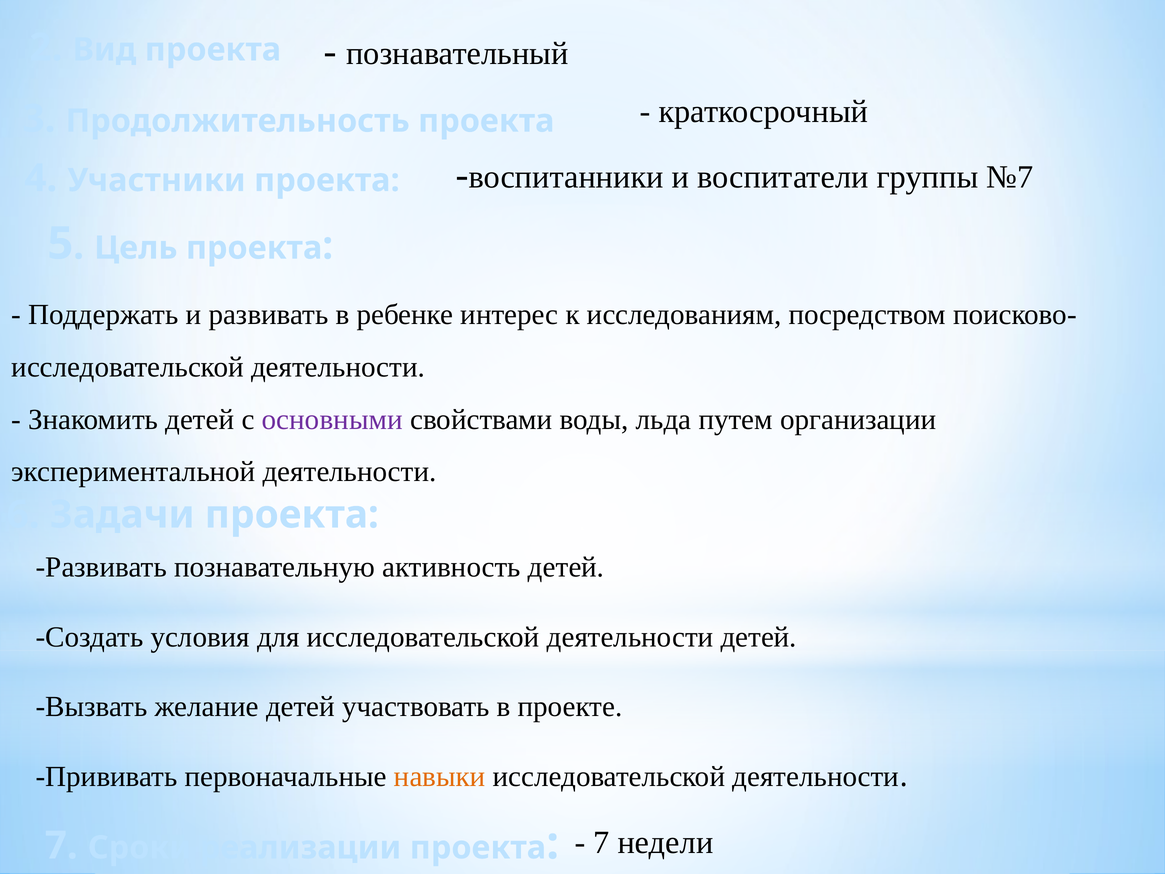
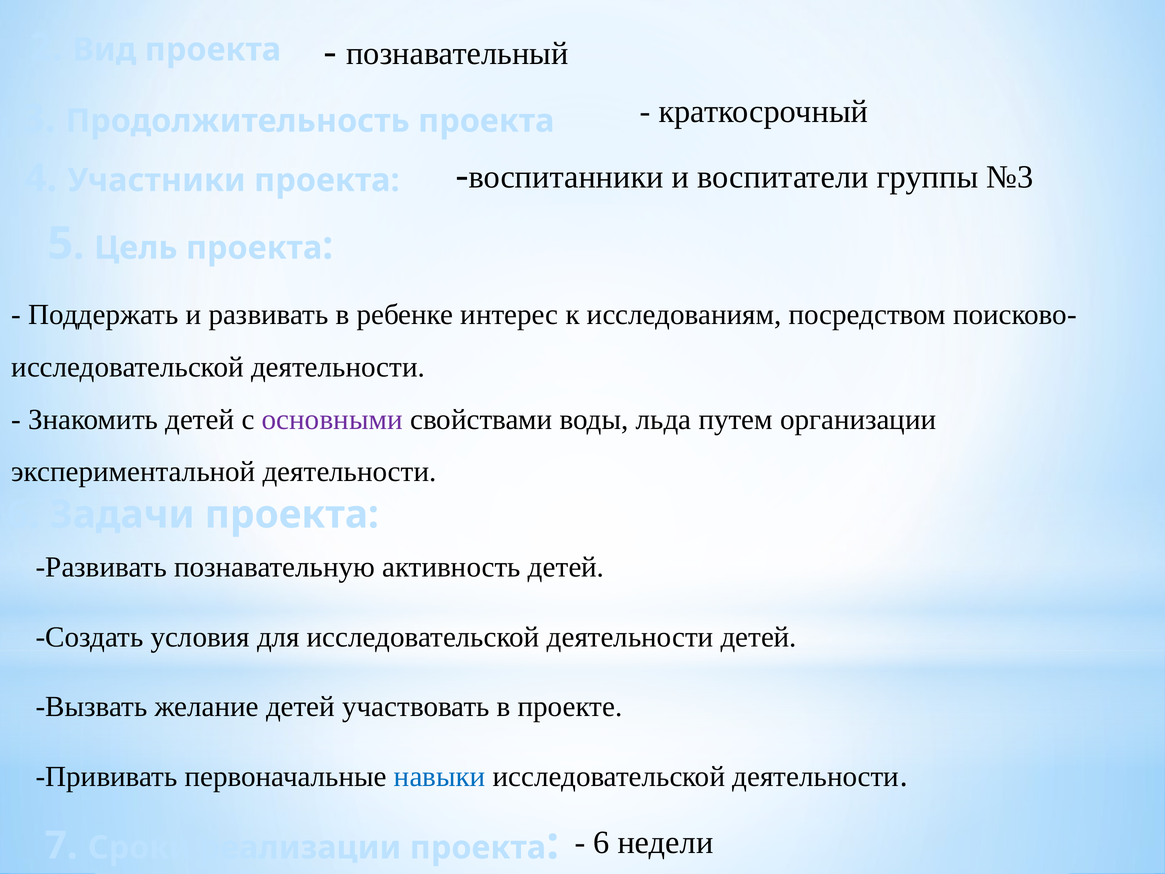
№7: №7 -> №3
навыки colour: orange -> blue
7 at (602, 842): 7 -> 6
